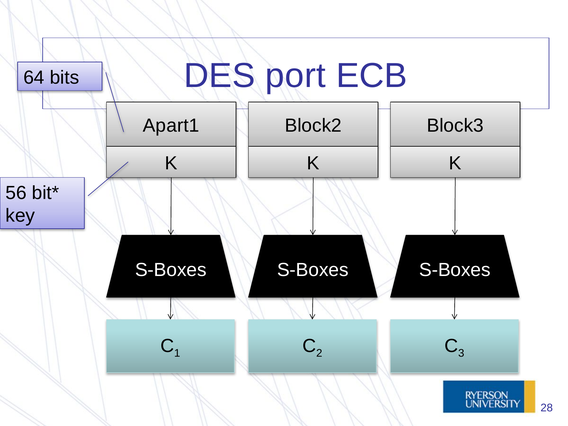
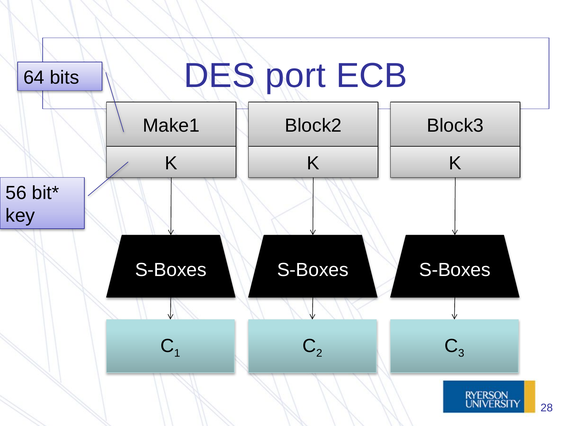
Apart1: Apart1 -> Make1
